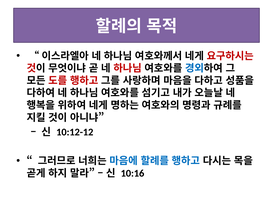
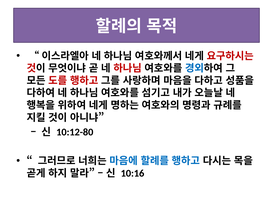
10:12-12: 10:12-12 -> 10:12-80
